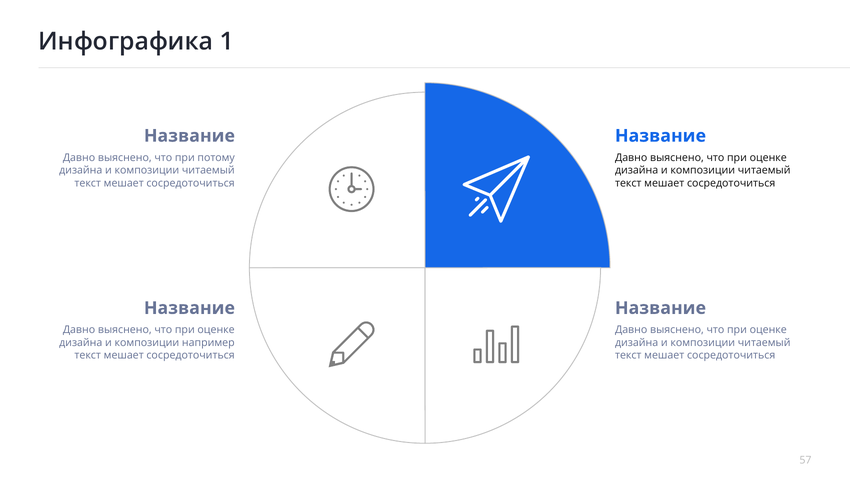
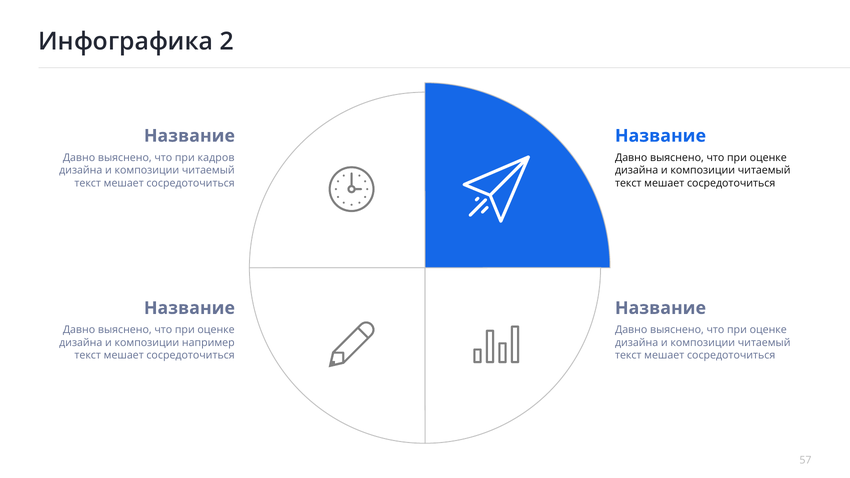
1: 1 -> 2
потому: потому -> кадров
